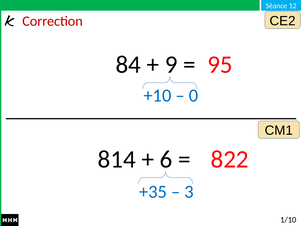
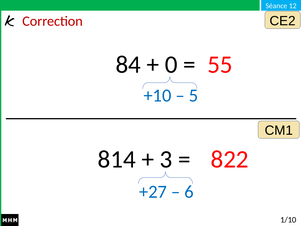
9: 9 -> 0
95: 95 -> 55
0: 0 -> 5
6: 6 -> 3
+35: +35 -> +27
3: 3 -> 6
